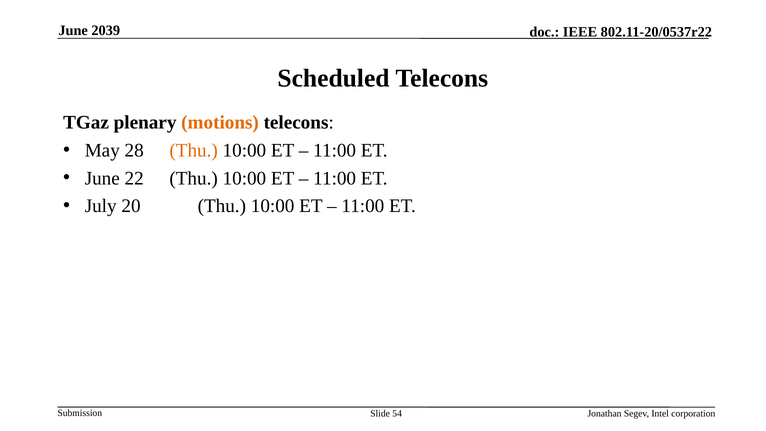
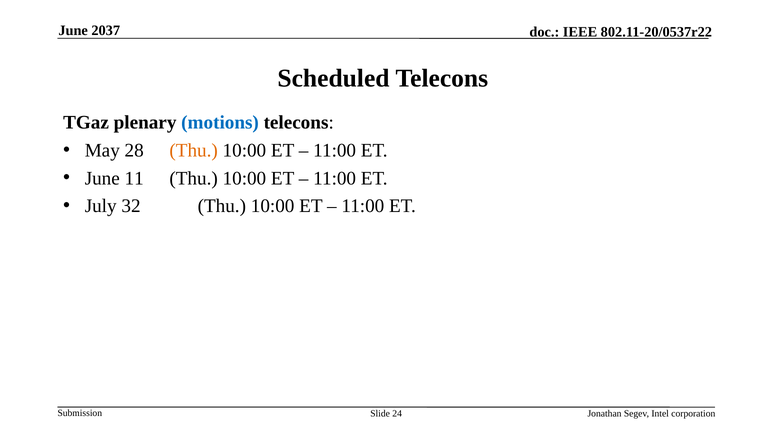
2039: 2039 -> 2037
motions colour: orange -> blue
22: 22 -> 11
20: 20 -> 32
54: 54 -> 24
